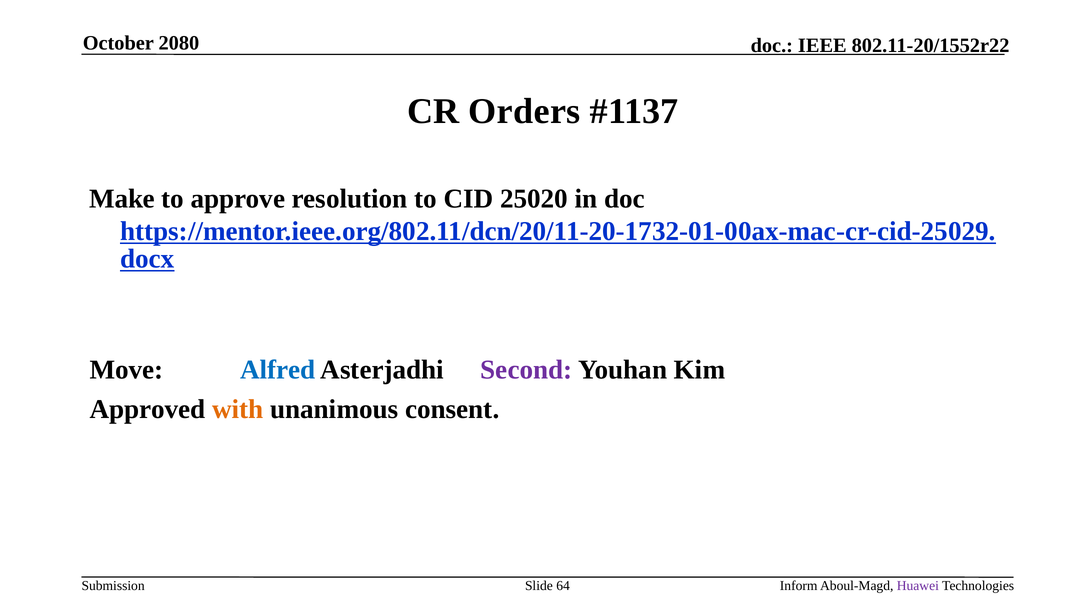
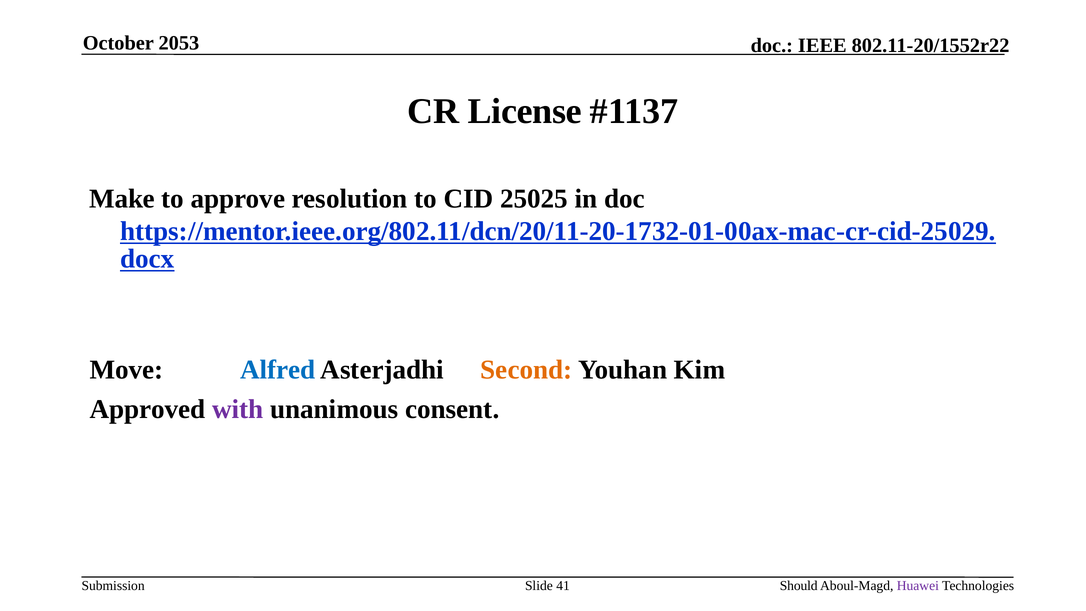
2080: 2080 -> 2053
Orders: Orders -> License
25020: 25020 -> 25025
Second colour: purple -> orange
with colour: orange -> purple
64: 64 -> 41
Inform: Inform -> Should
